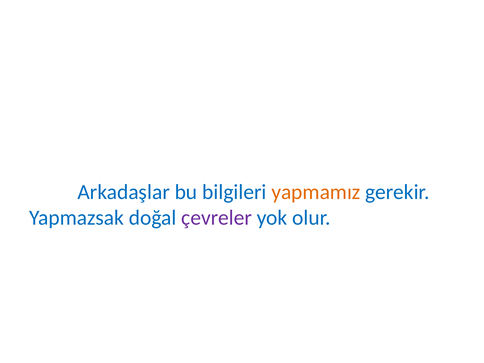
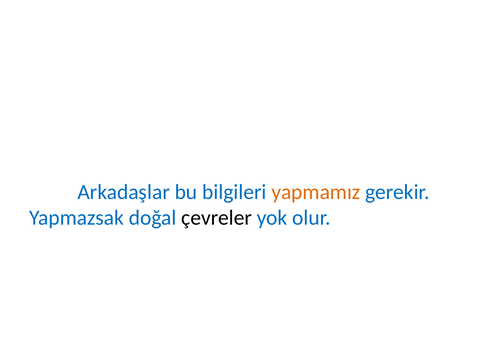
çevreler colour: purple -> black
